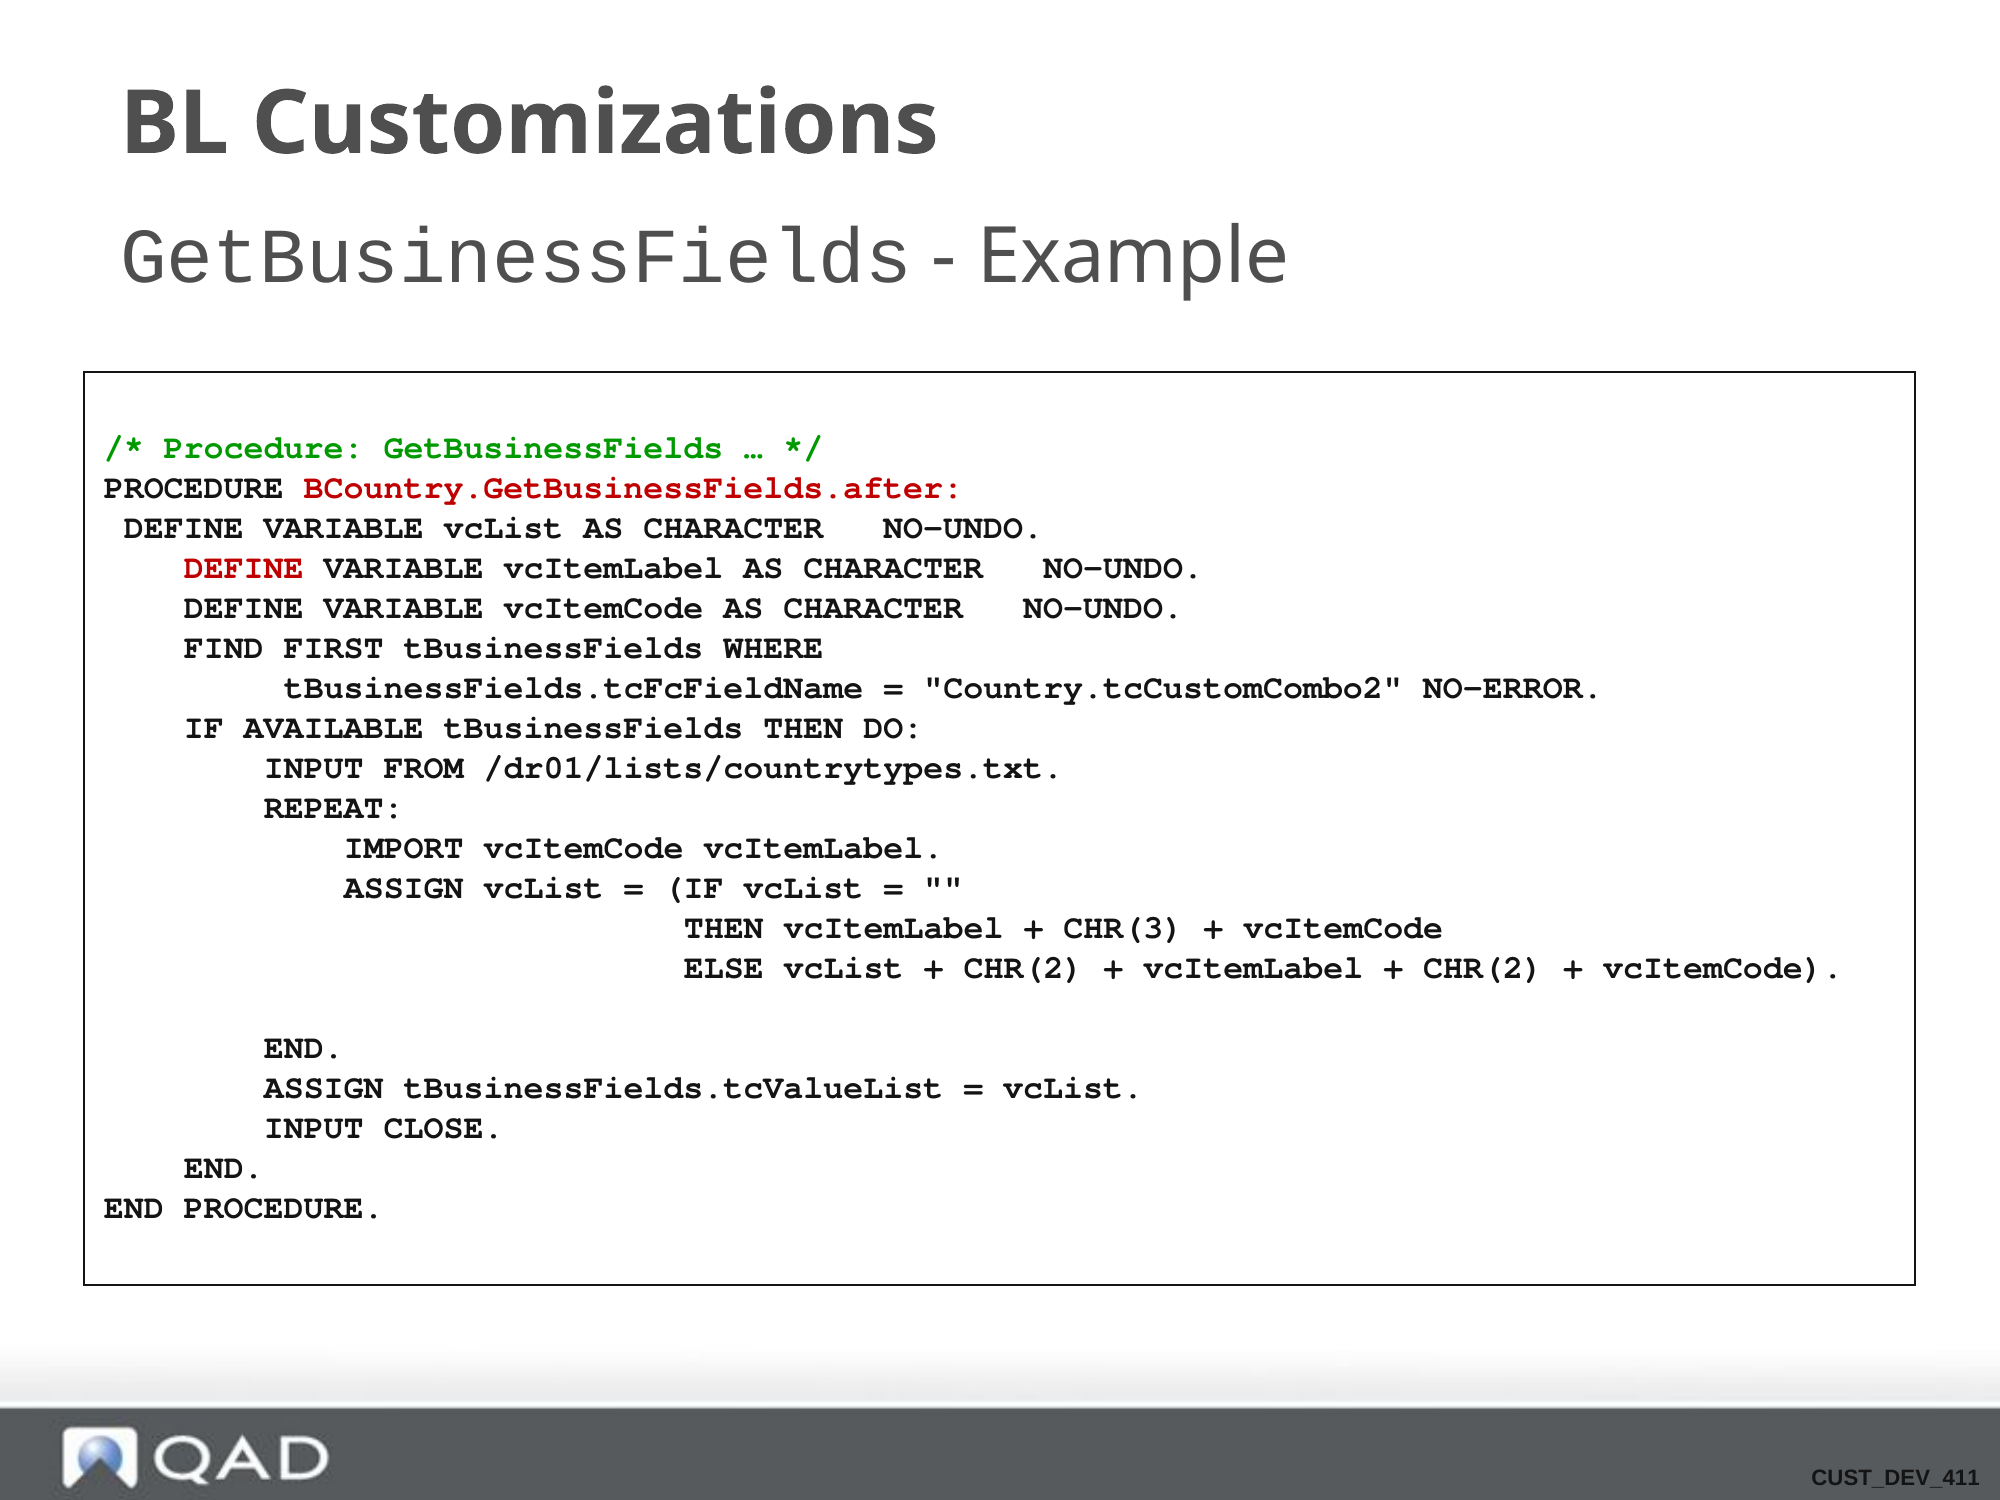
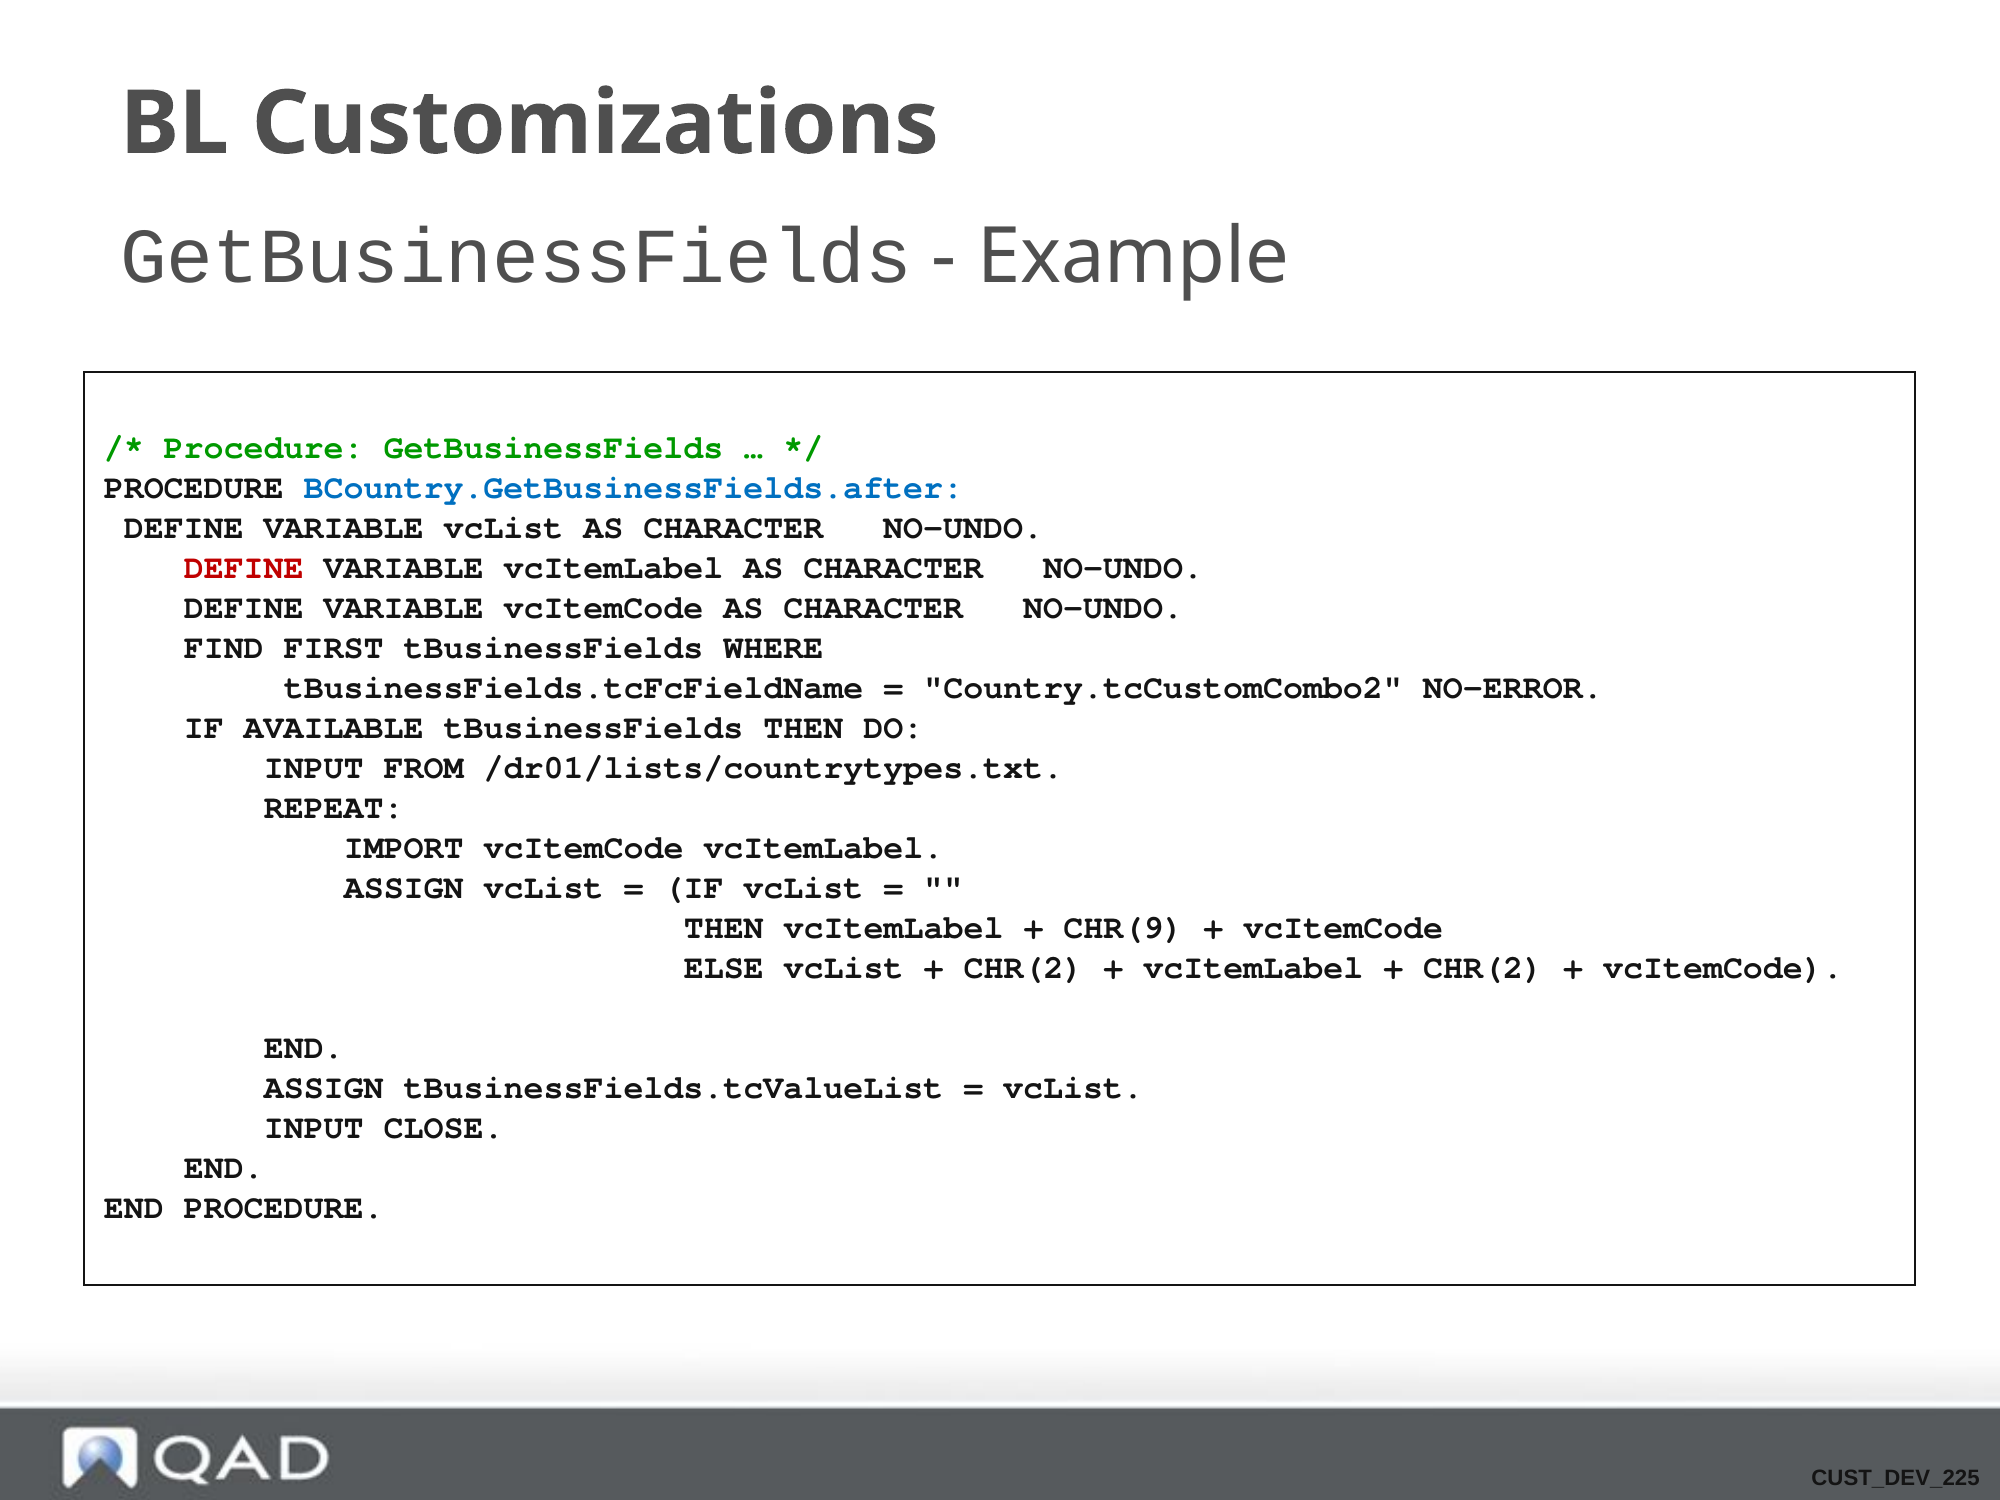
BCountry.GetBusinessFields.after at (633, 488) colour: red -> blue
CHR(3: CHR(3 -> CHR(9
CUST_DEV_411: CUST_DEV_411 -> CUST_DEV_225
